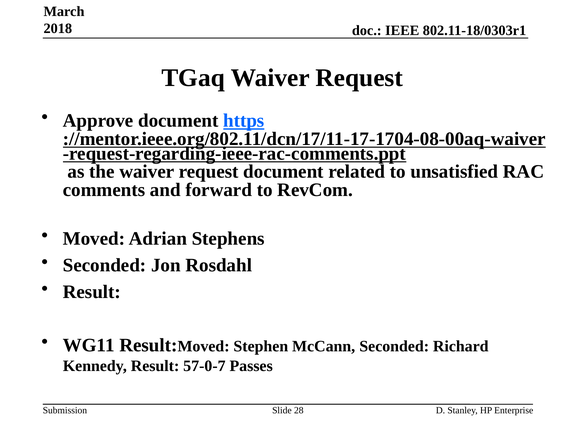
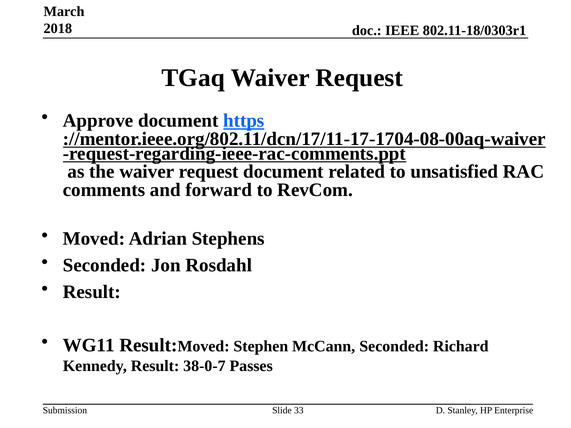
57-0-7: 57-0-7 -> 38-0-7
28: 28 -> 33
